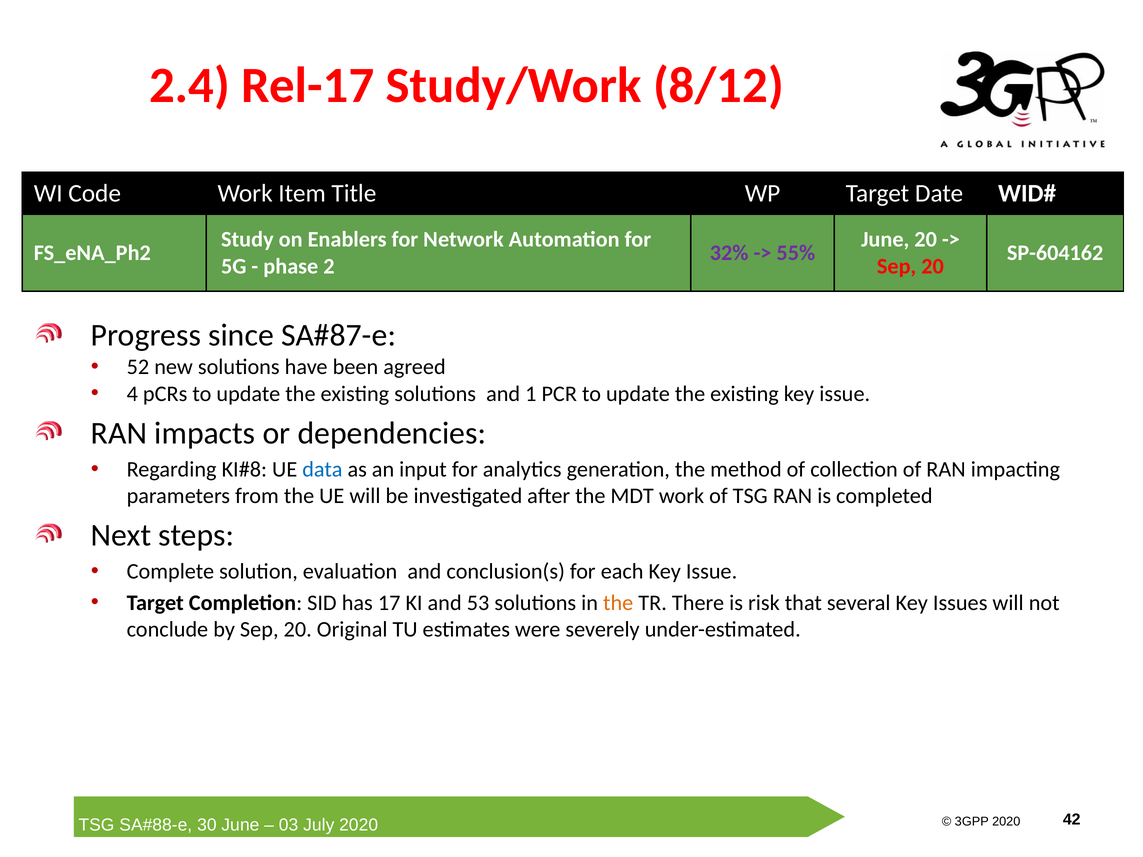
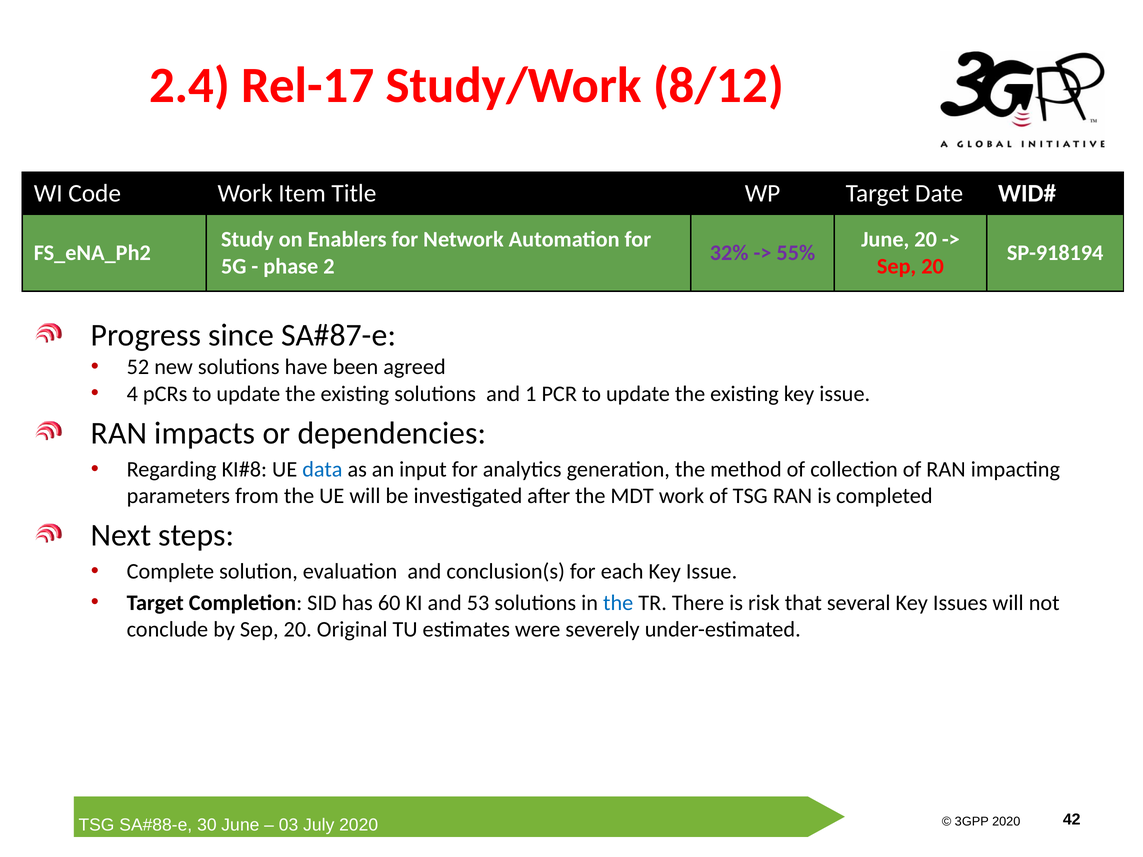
SP-604162: SP-604162 -> SP-918194
17: 17 -> 60
the at (618, 603) colour: orange -> blue
